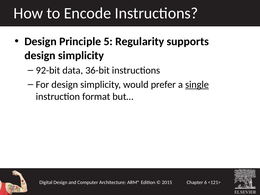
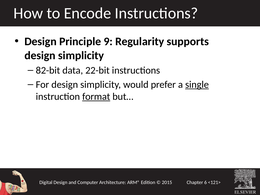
5: 5 -> 9
92-bit: 92-bit -> 82-bit
36-bit: 36-bit -> 22-bit
format underline: none -> present
